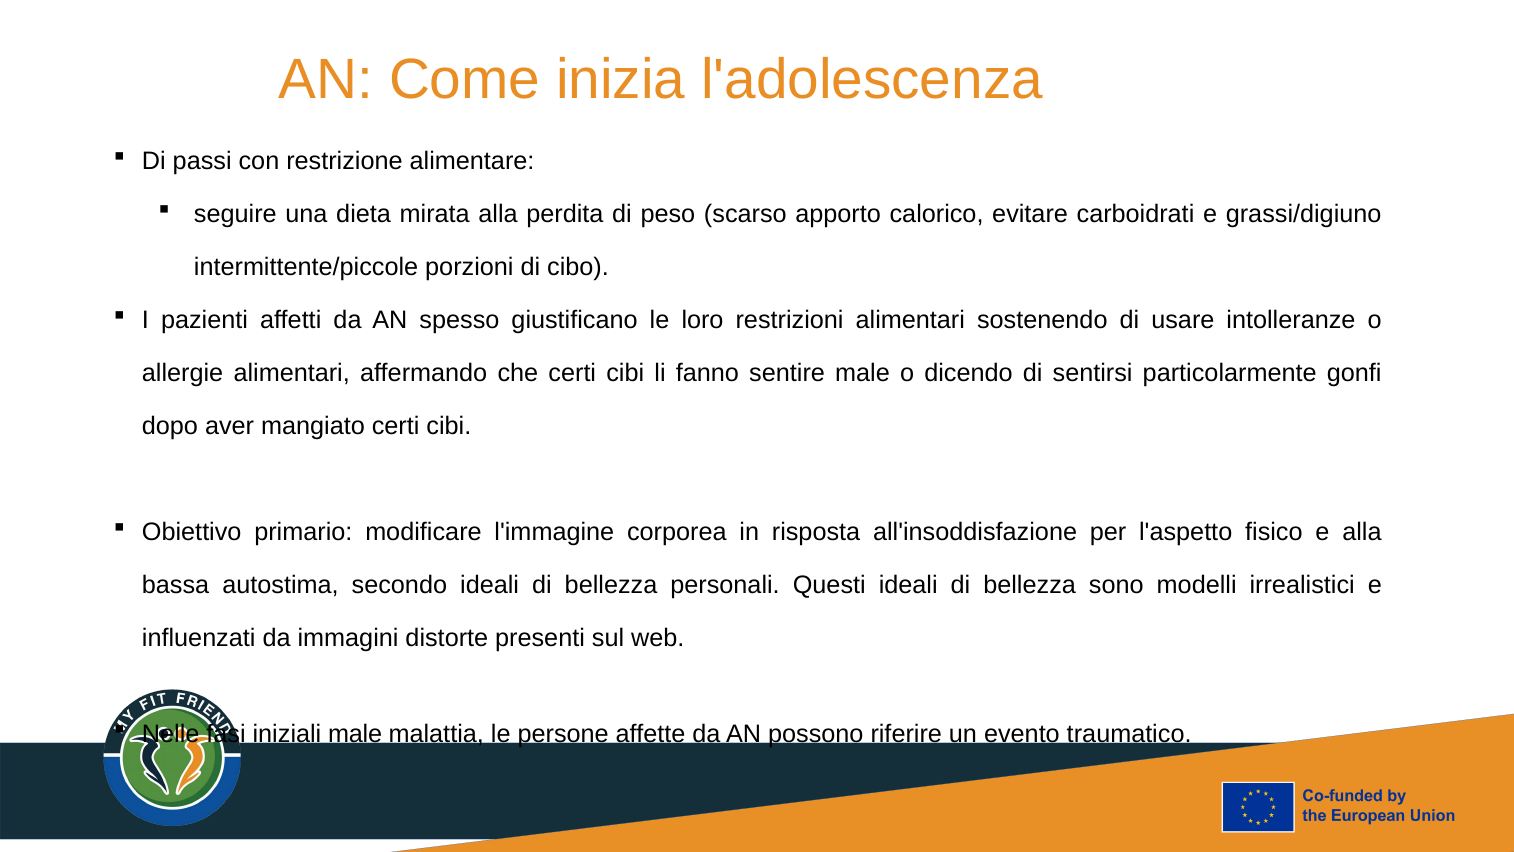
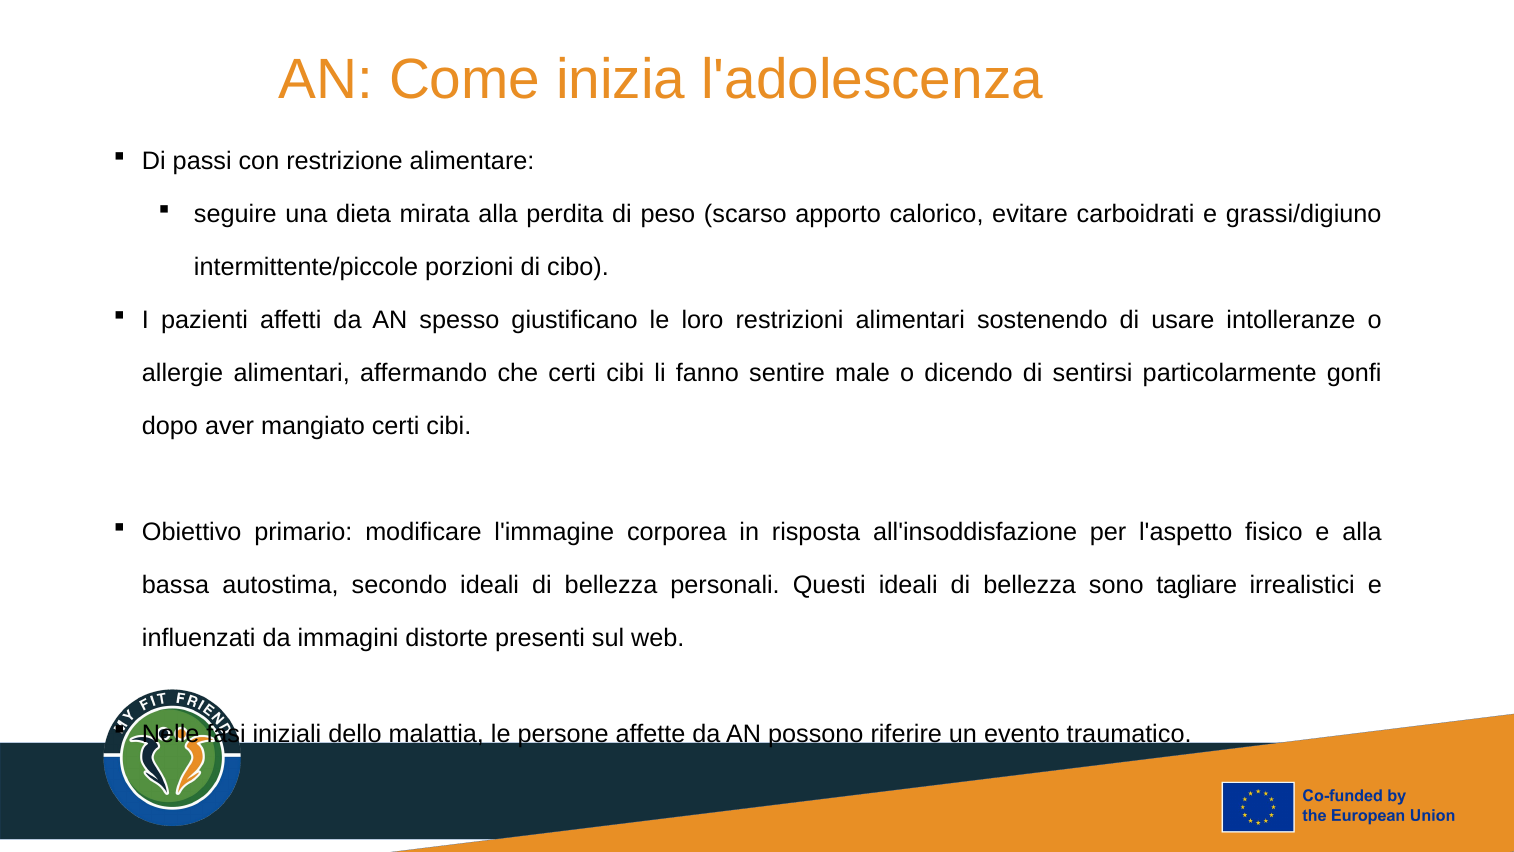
modelli: modelli -> tagliare
iniziali male: male -> dello
